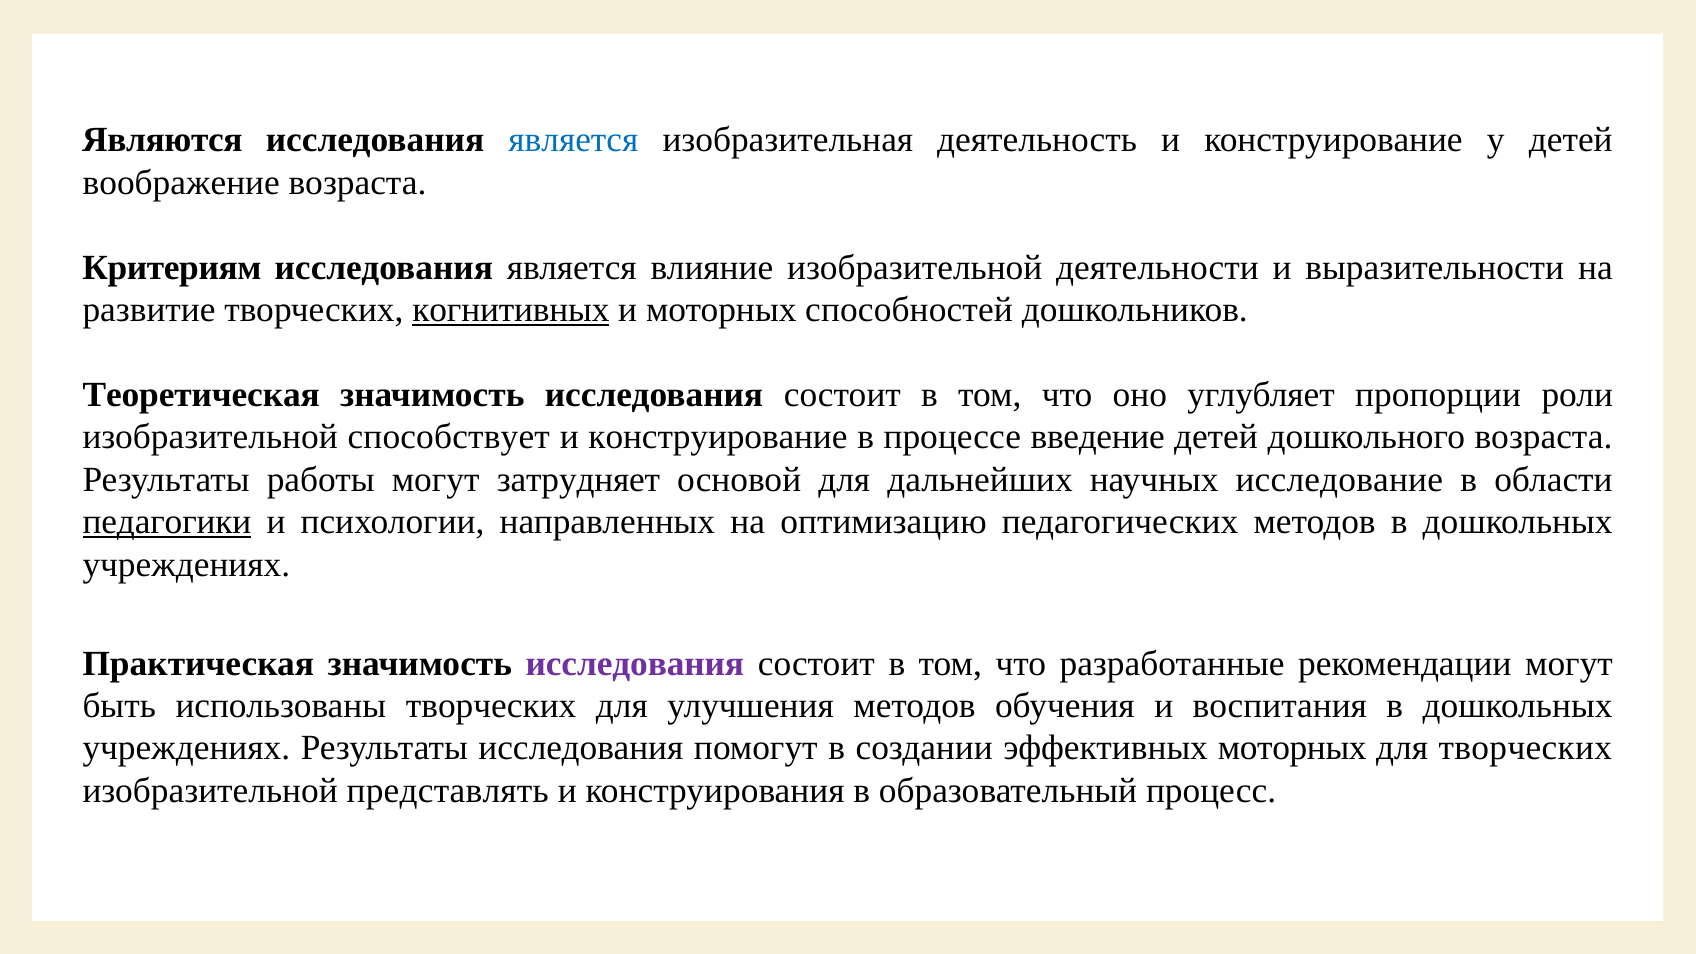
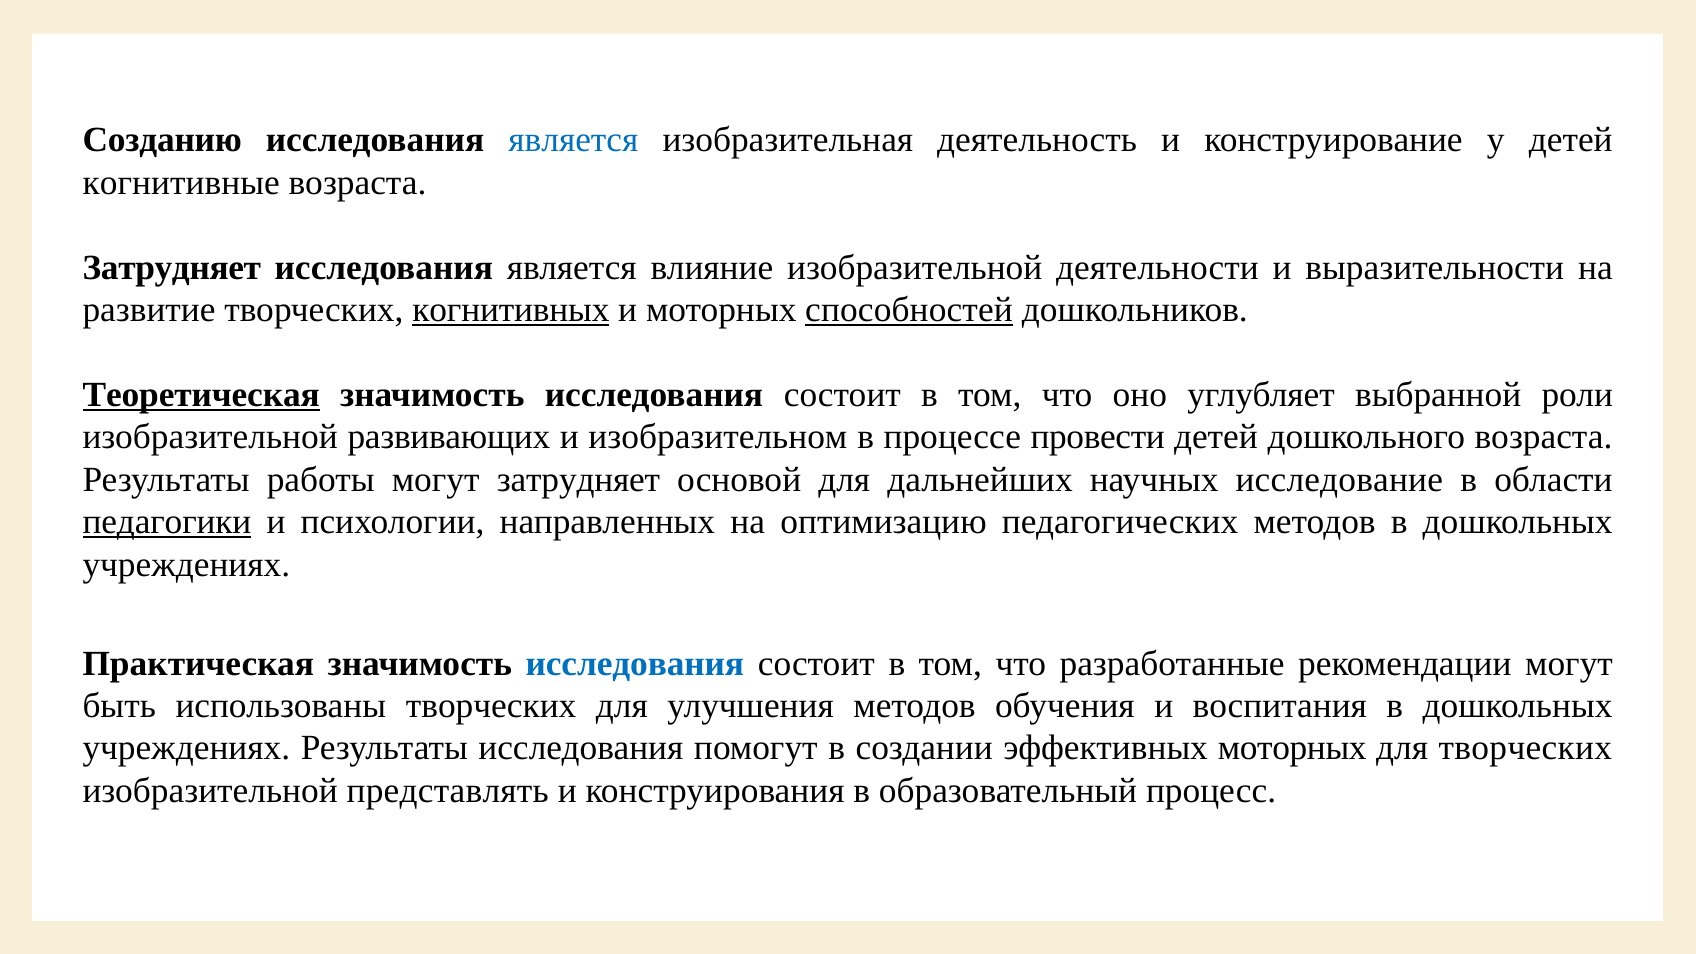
Являются: Являются -> Созданию
воображение: воображение -> когнитивные
Критериям at (172, 267): Критериям -> Затрудняет
способностей underline: none -> present
Теоретическая underline: none -> present
пропорции: пропорции -> выбранной
способствует: способствует -> развивающих
конструирование at (718, 437): конструирование -> изобразительном
введение: введение -> провести
исследования at (635, 663) colour: purple -> blue
